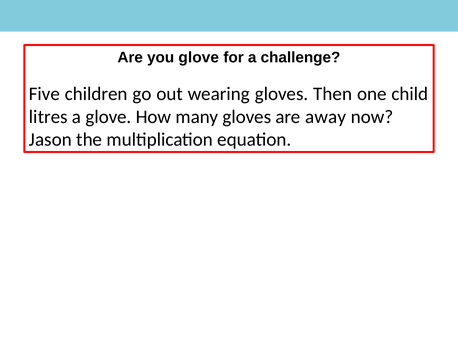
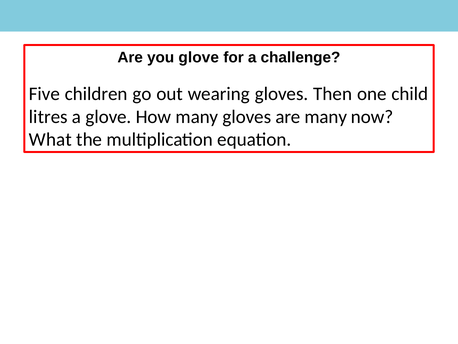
are away: away -> many
Jason: Jason -> What
